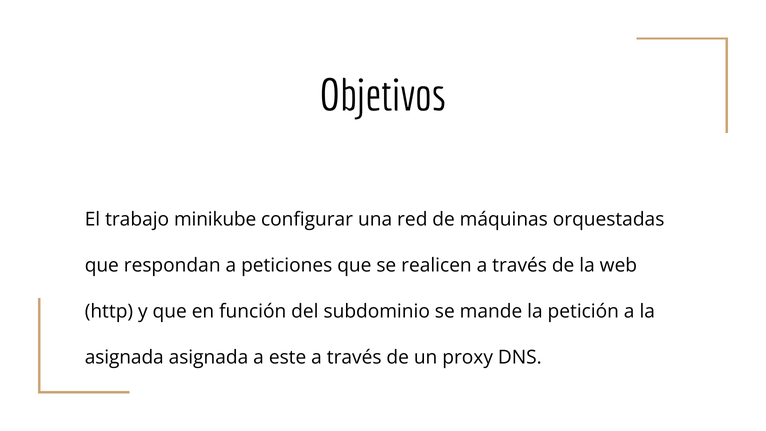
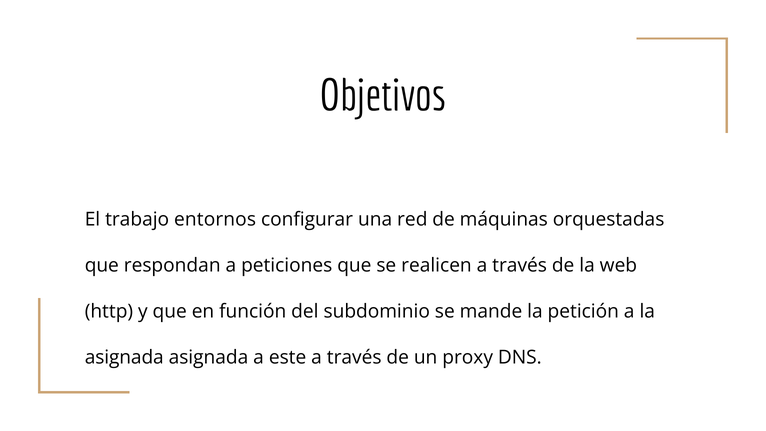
minikube: minikube -> entornos
